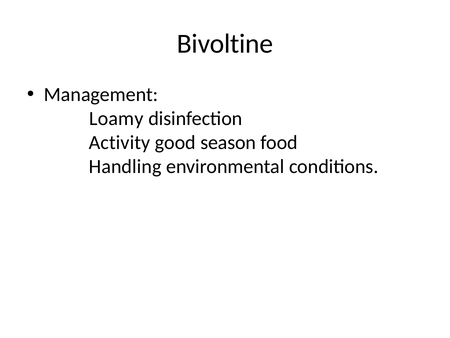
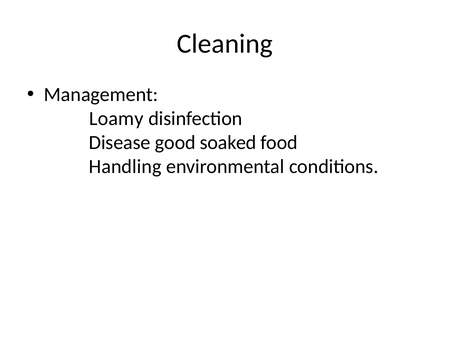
Bivoltine: Bivoltine -> Cleaning
Activity: Activity -> Disease
season: season -> soaked
